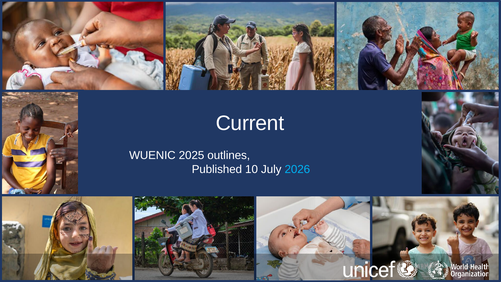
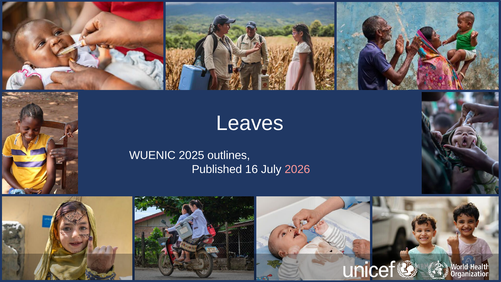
Current: Current -> Leaves
10: 10 -> 16
2026 colour: light blue -> pink
